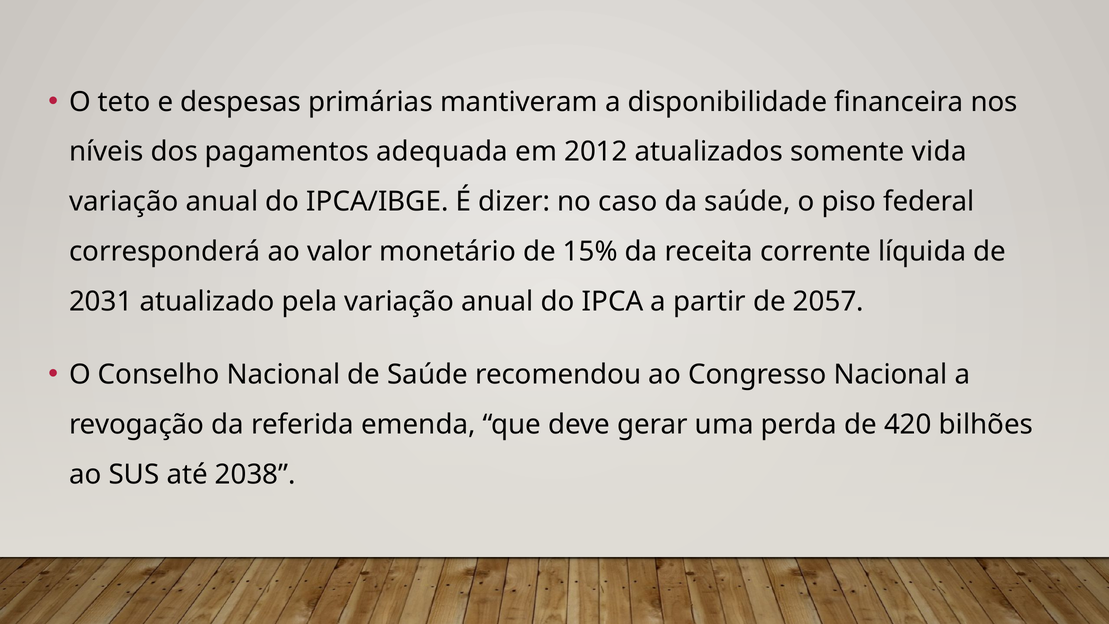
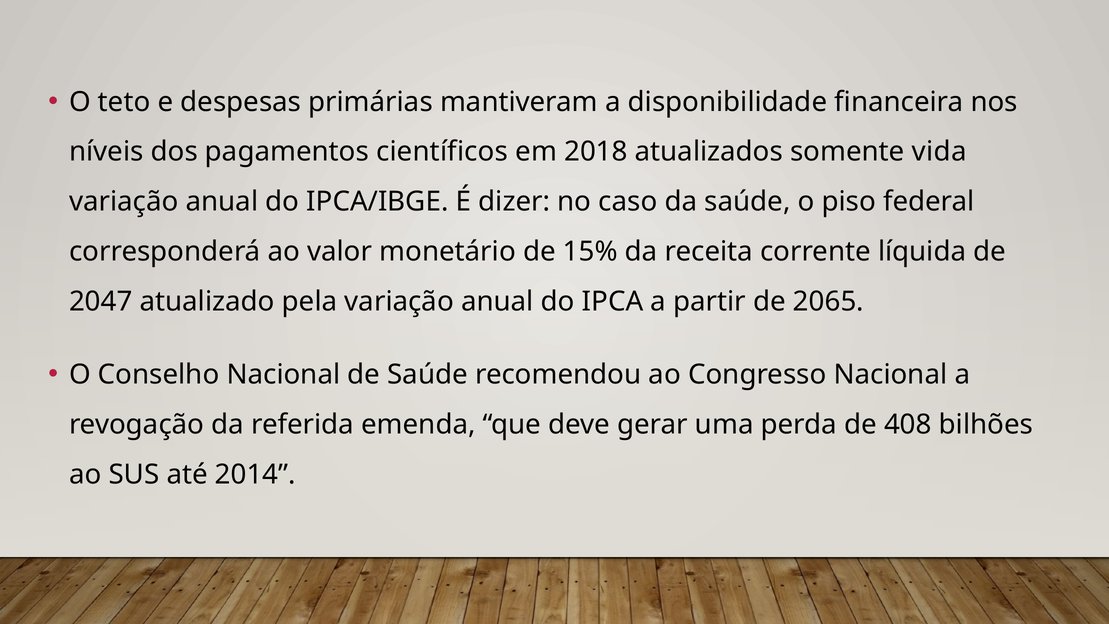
adequada: adequada -> científicos
2012: 2012 -> 2018
2031: 2031 -> 2047
2057: 2057 -> 2065
420: 420 -> 408
2038: 2038 -> 2014
